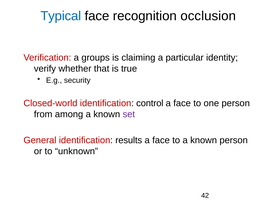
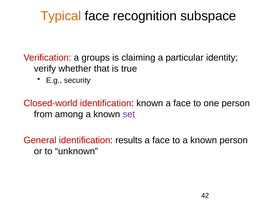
Typical colour: blue -> orange
occlusion: occlusion -> subspace
identification control: control -> known
